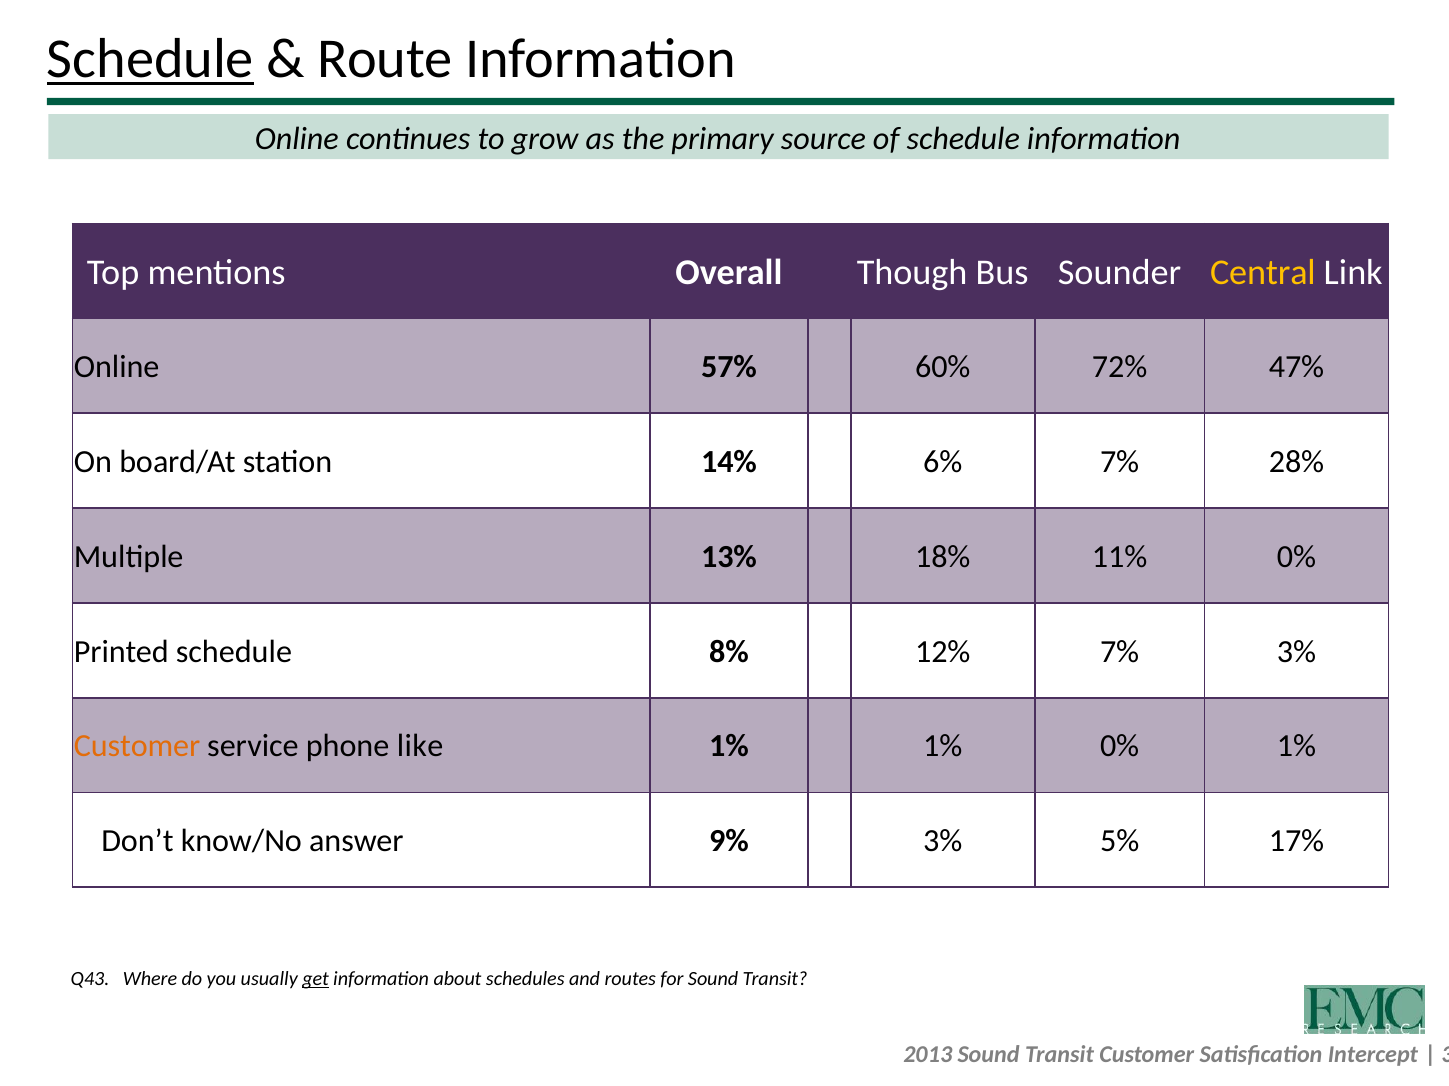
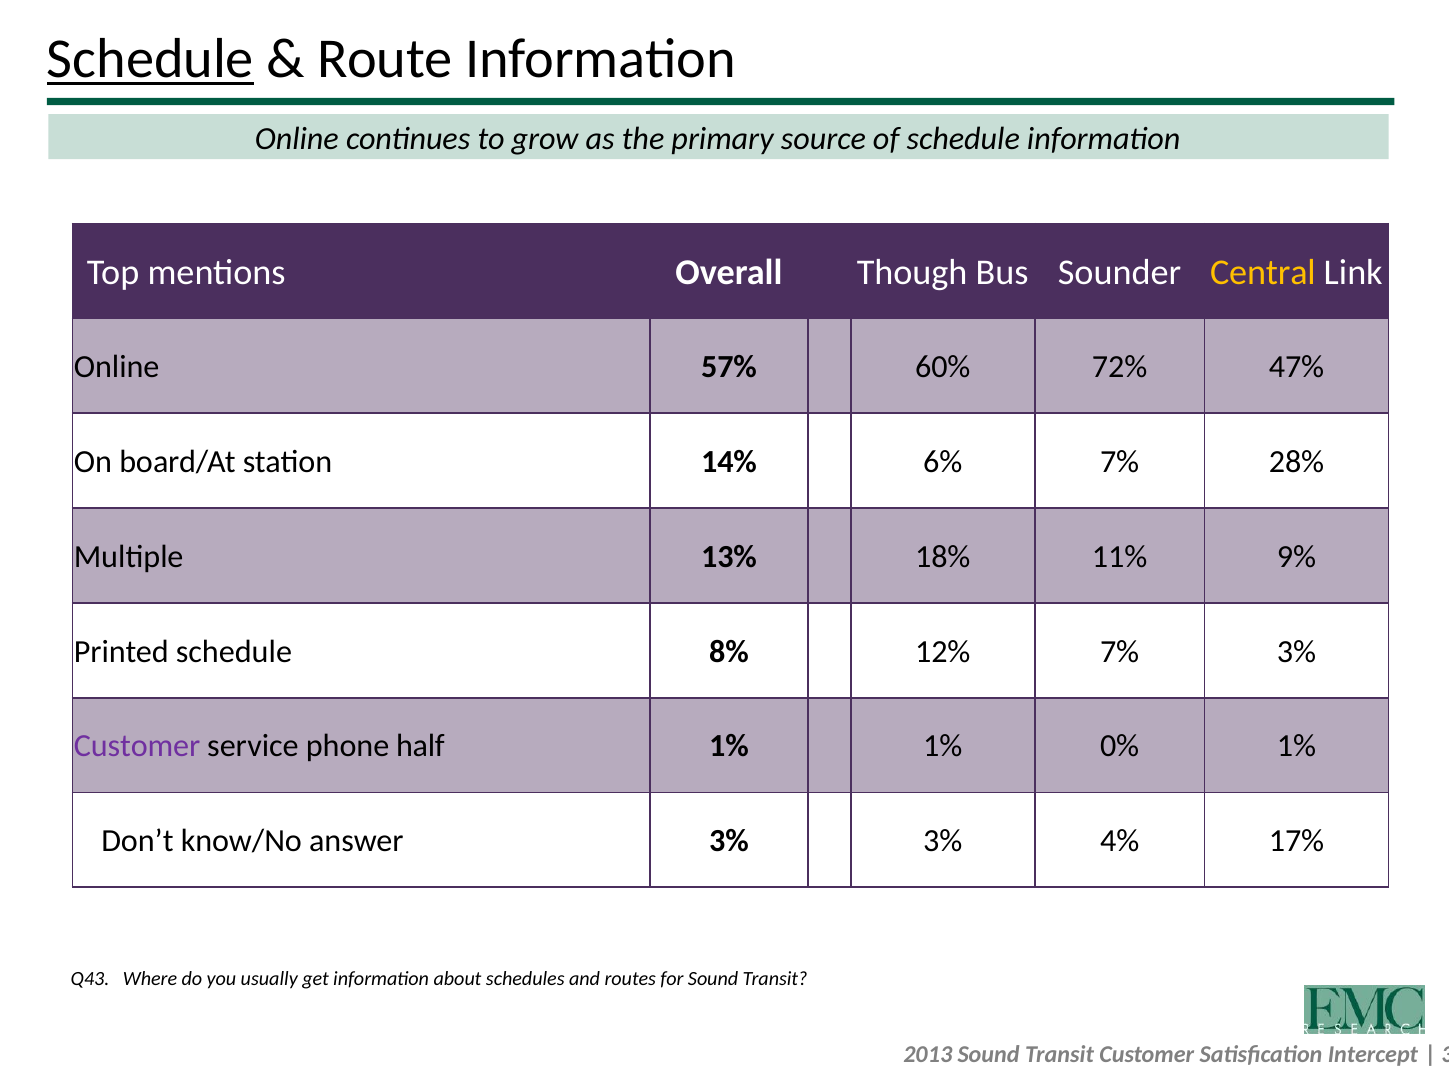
11% 0%: 0% -> 9%
Customer at (137, 747) colour: orange -> purple
like: like -> half
answer 9%: 9% -> 3%
5%: 5% -> 4%
get underline: present -> none
